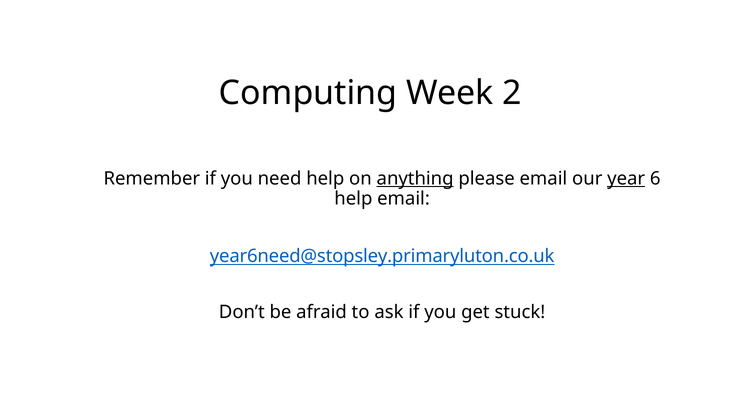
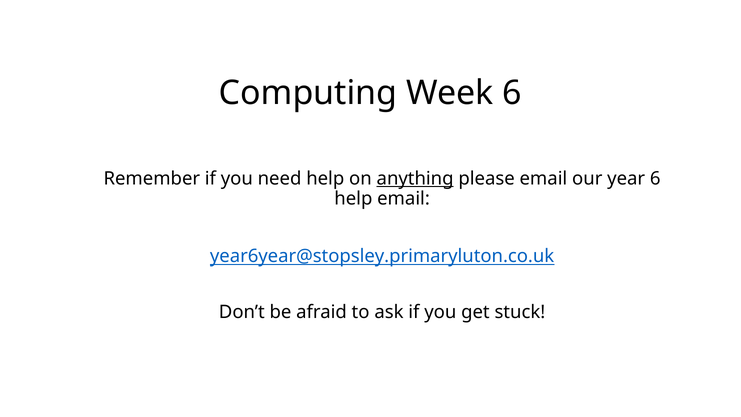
Week 2: 2 -> 6
year underline: present -> none
year6need@stopsley.primaryluton.co.uk: year6need@stopsley.primaryluton.co.uk -> year6year@stopsley.primaryluton.co.uk
